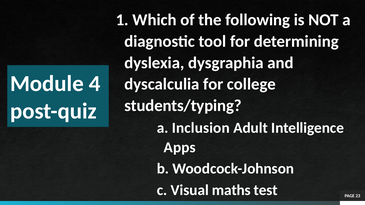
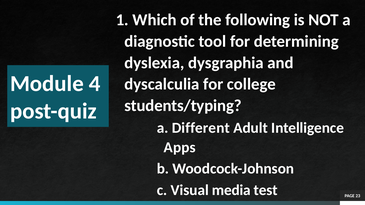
Inclusion: Inclusion -> Different
maths: maths -> media
